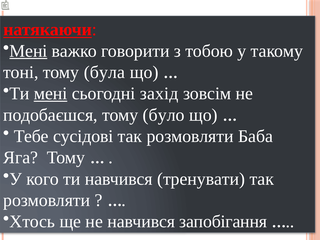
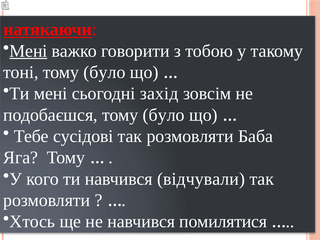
тоні тому була: була -> було
мені at (51, 94) underline: present -> none
тренувати: тренувати -> відчували
запобігання: запобігання -> помилятися
